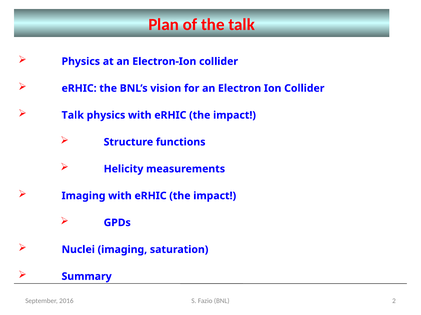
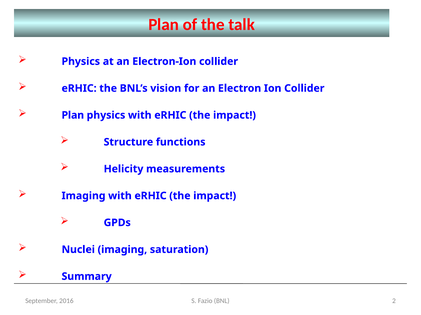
Talk at (73, 115): Talk -> Plan
